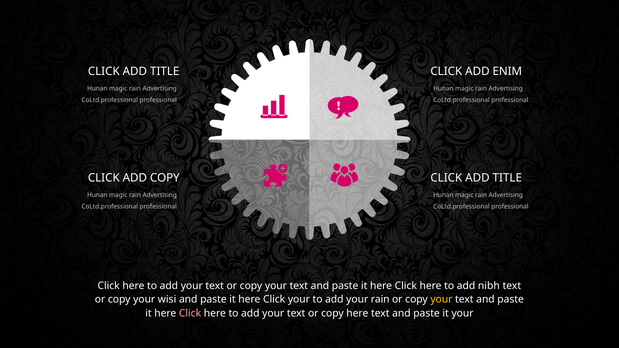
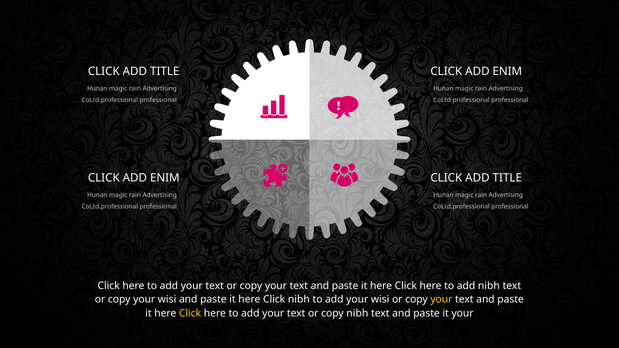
COPY at (165, 178): COPY -> ENIM
Click your: your -> nibh
add your rain: rain -> wisi
Click at (190, 313) colour: pink -> yellow
copy here: here -> nibh
